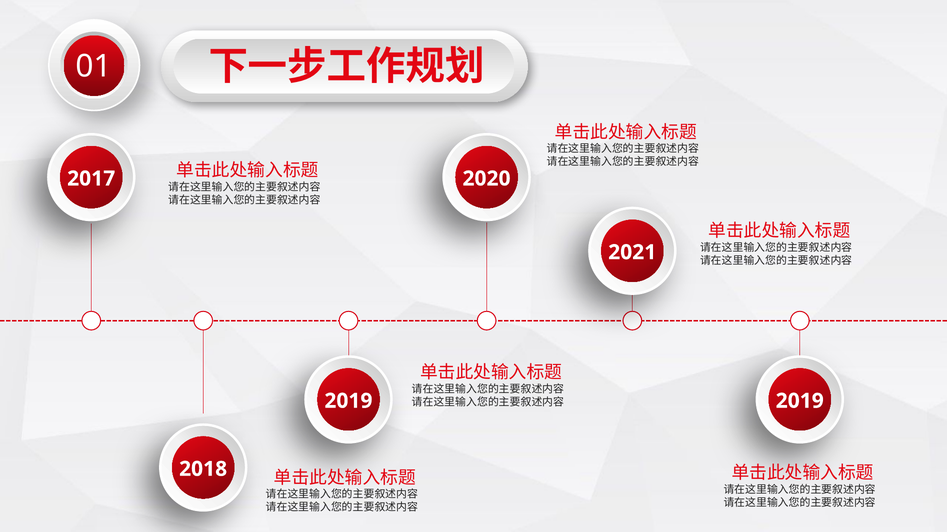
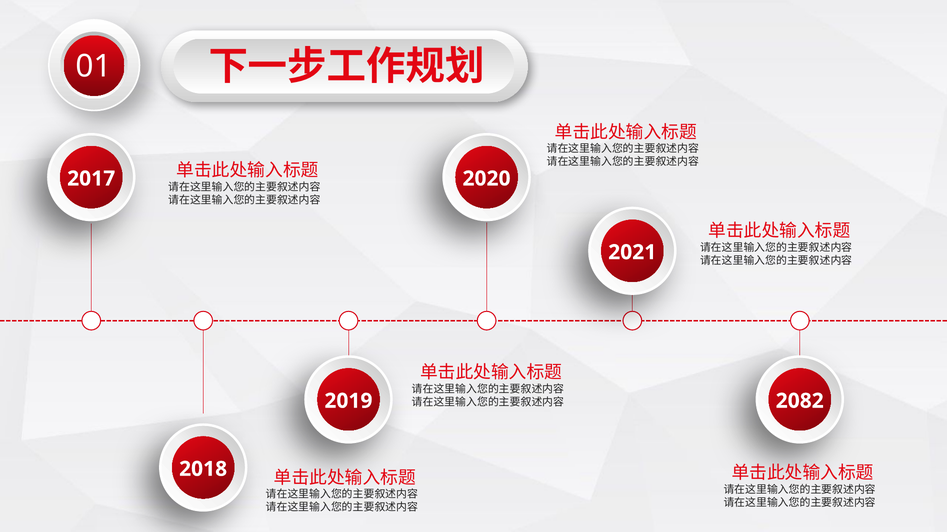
2019 at (800, 401): 2019 -> 2082
